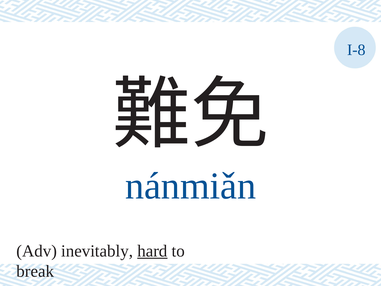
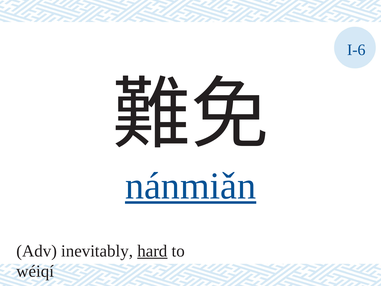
I-8: I-8 -> I-6
nánmiǎn underline: none -> present
break: break -> wéiqí
